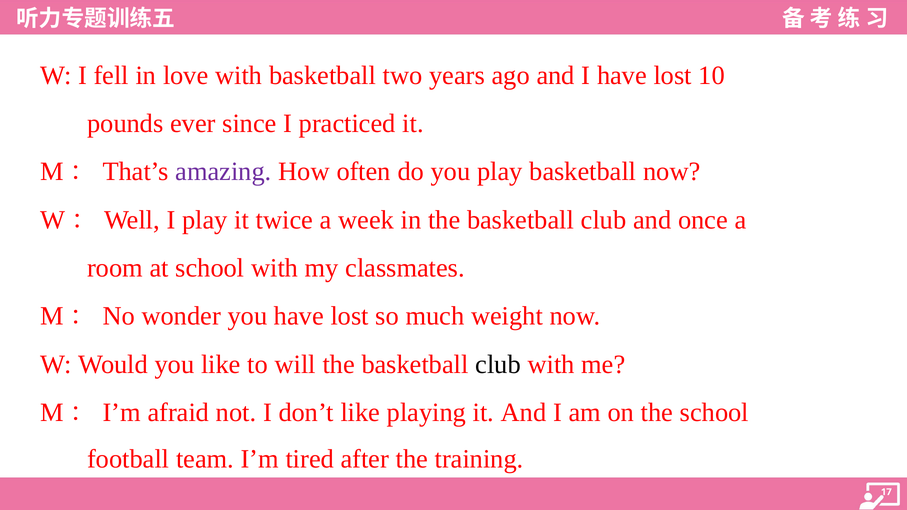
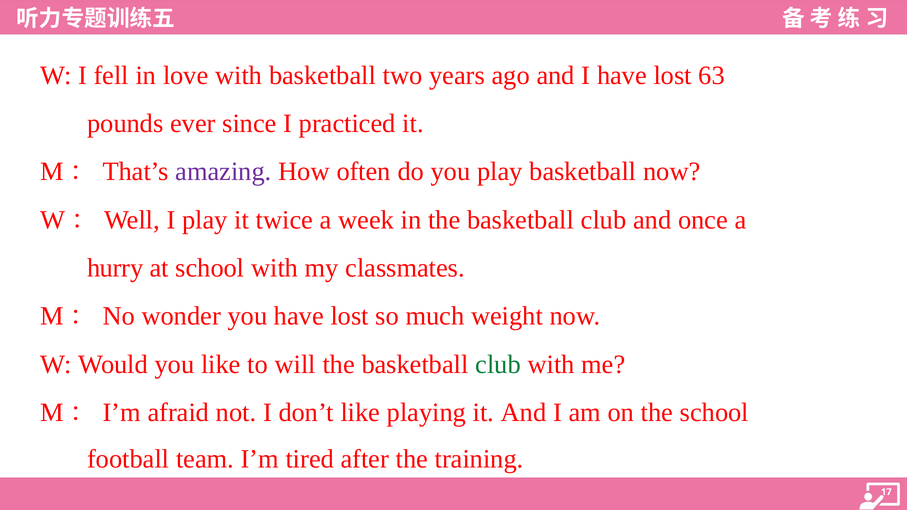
10: 10 -> 63
room: room -> hurry
club at (498, 364) colour: black -> green
